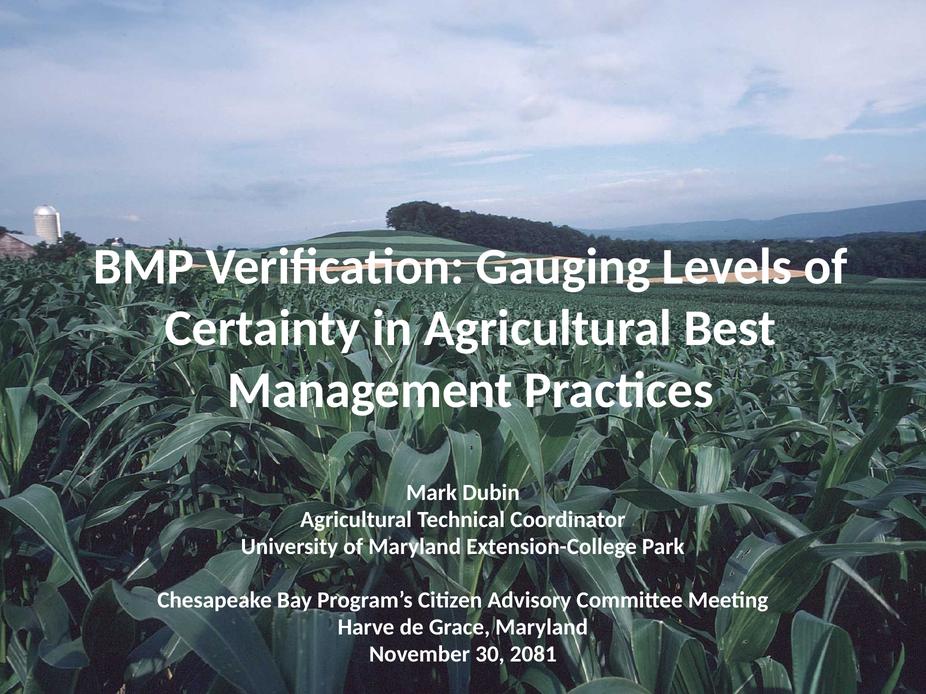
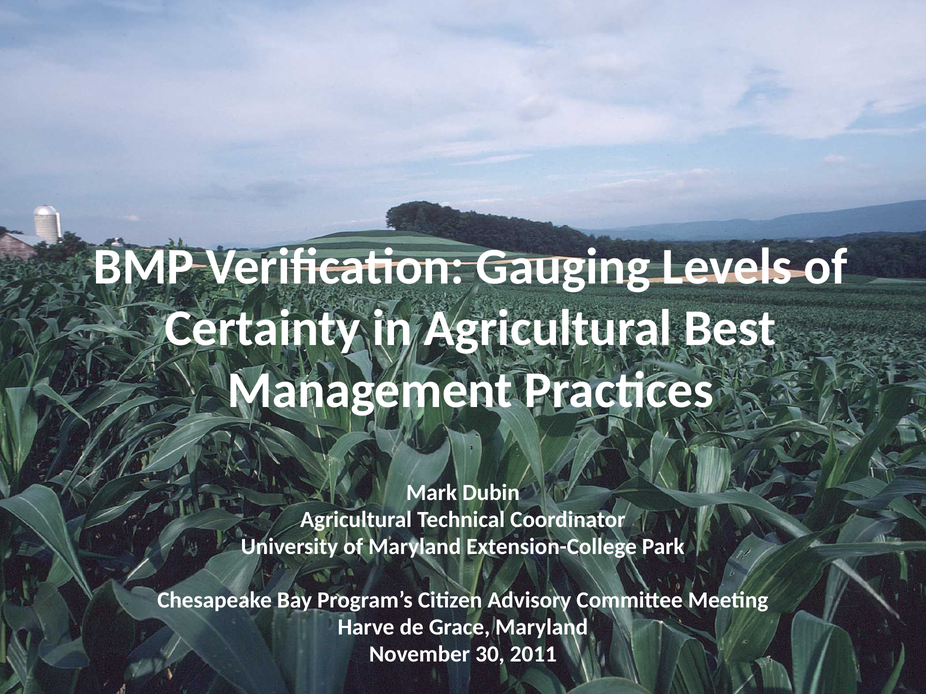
2081: 2081 -> 2011
